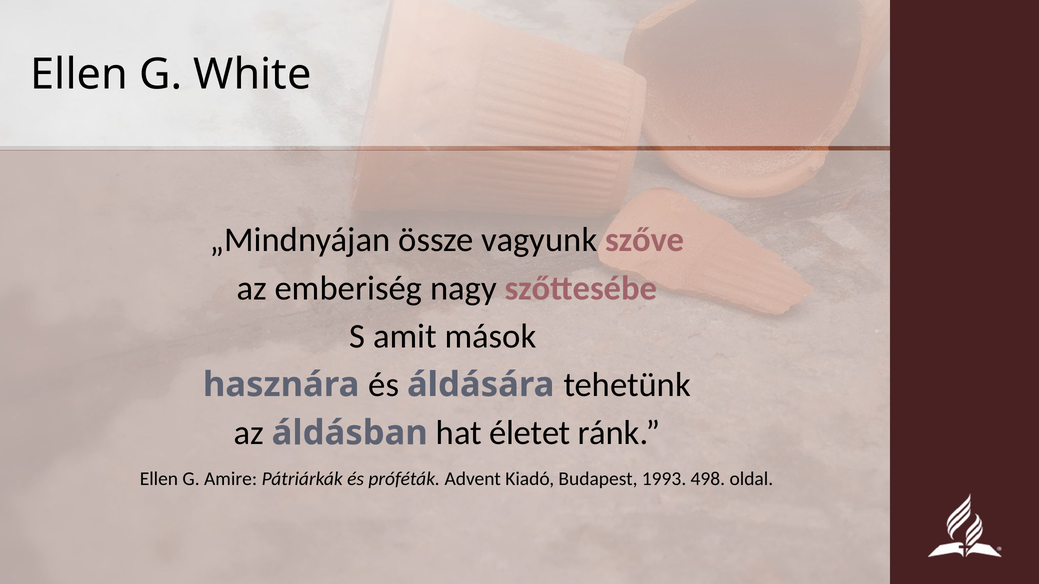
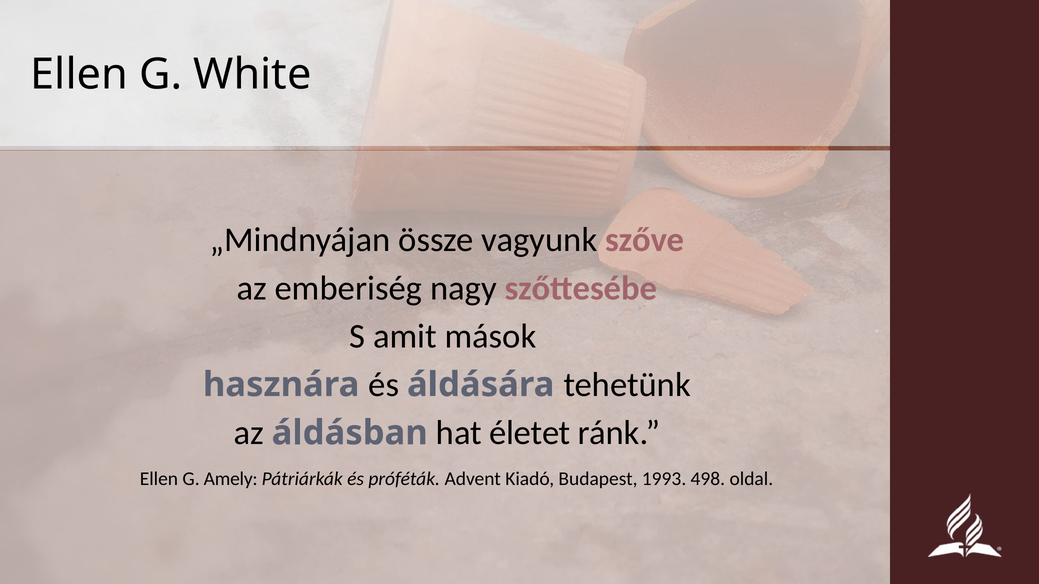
Amire: Amire -> Amely
